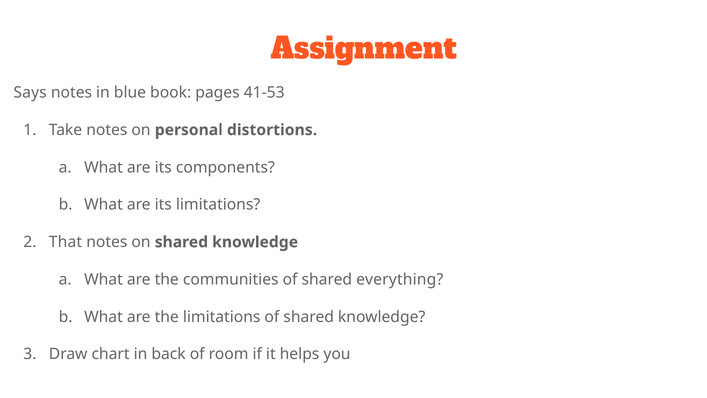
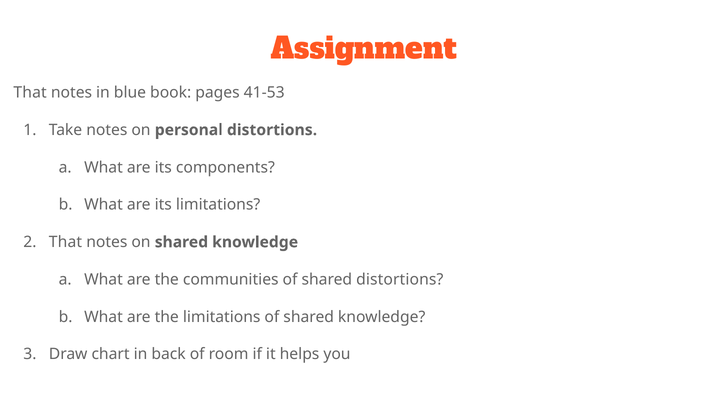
Says at (30, 93): Says -> That
shared everything: everything -> distortions
